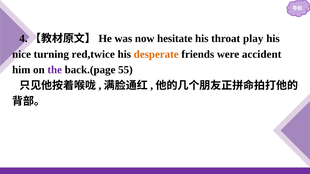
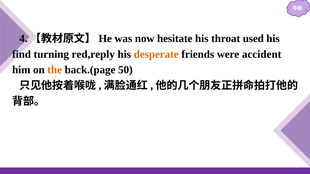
play: play -> used
nice: nice -> find
red,twice: red,twice -> red,reply
the colour: purple -> orange
55: 55 -> 50
